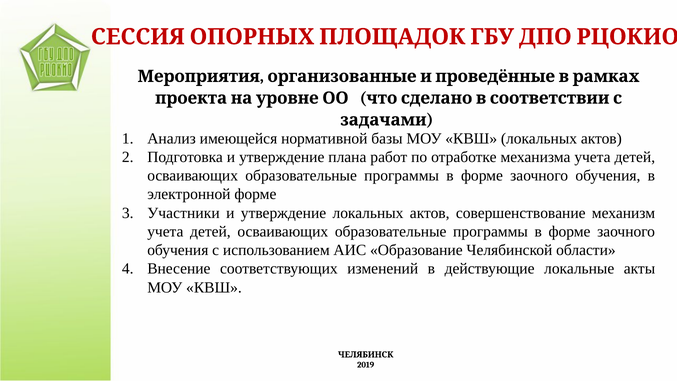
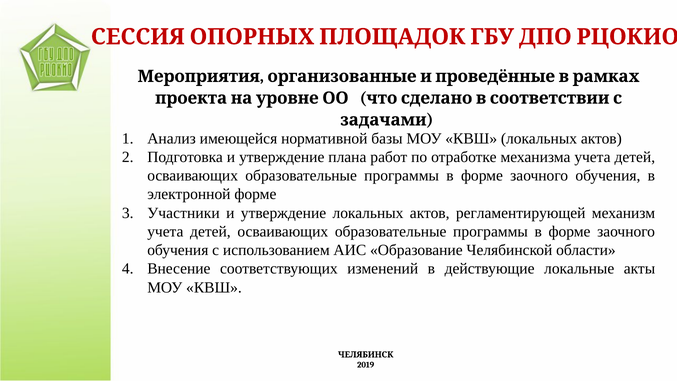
совершенствование: совершенствование -> регламентирующей
